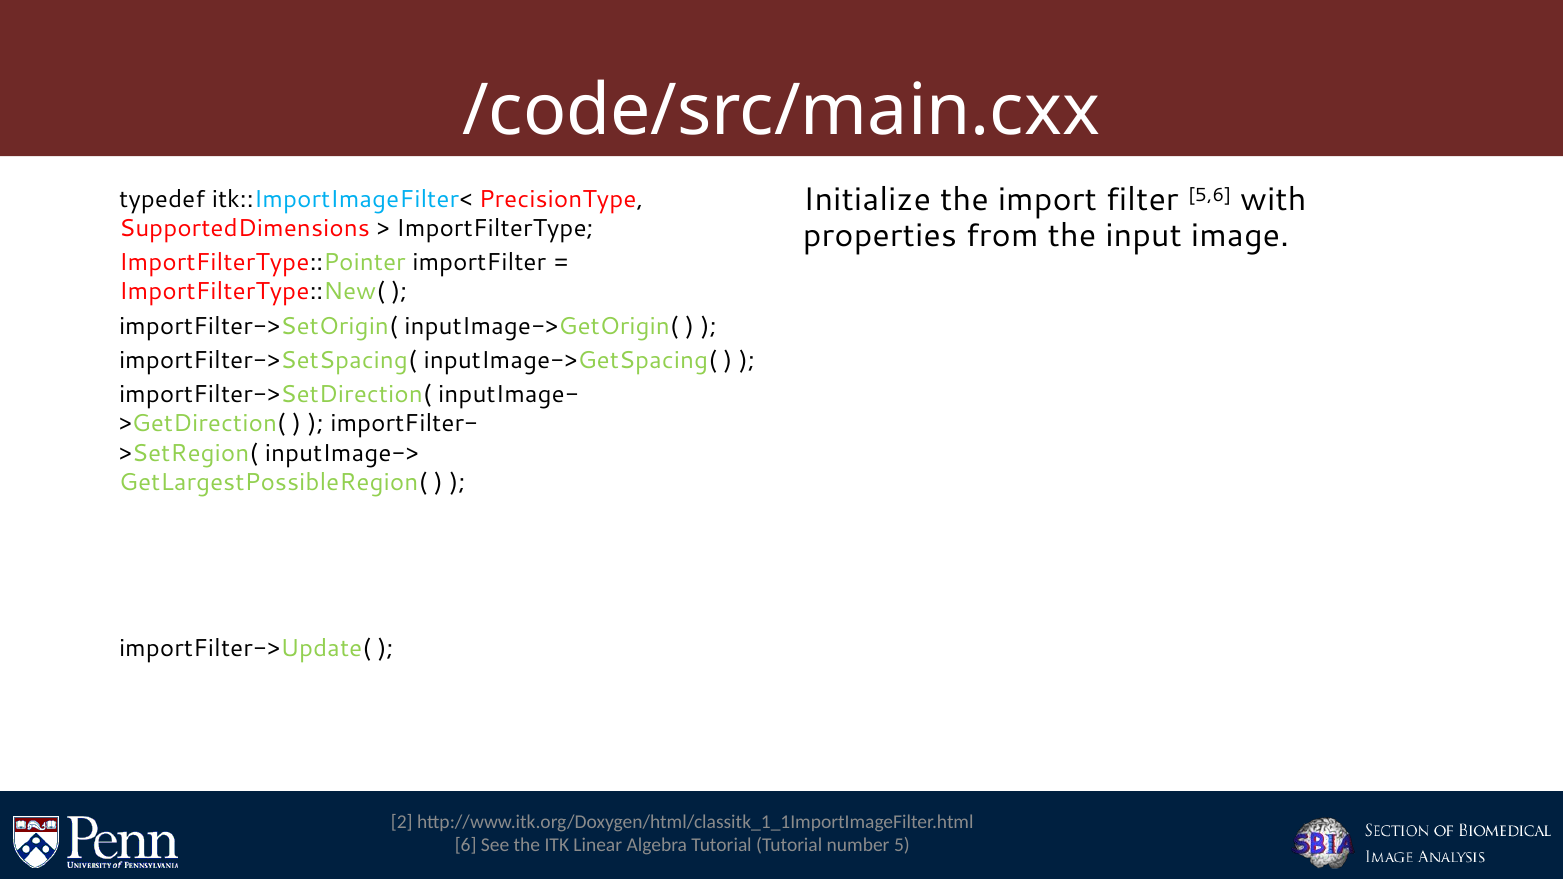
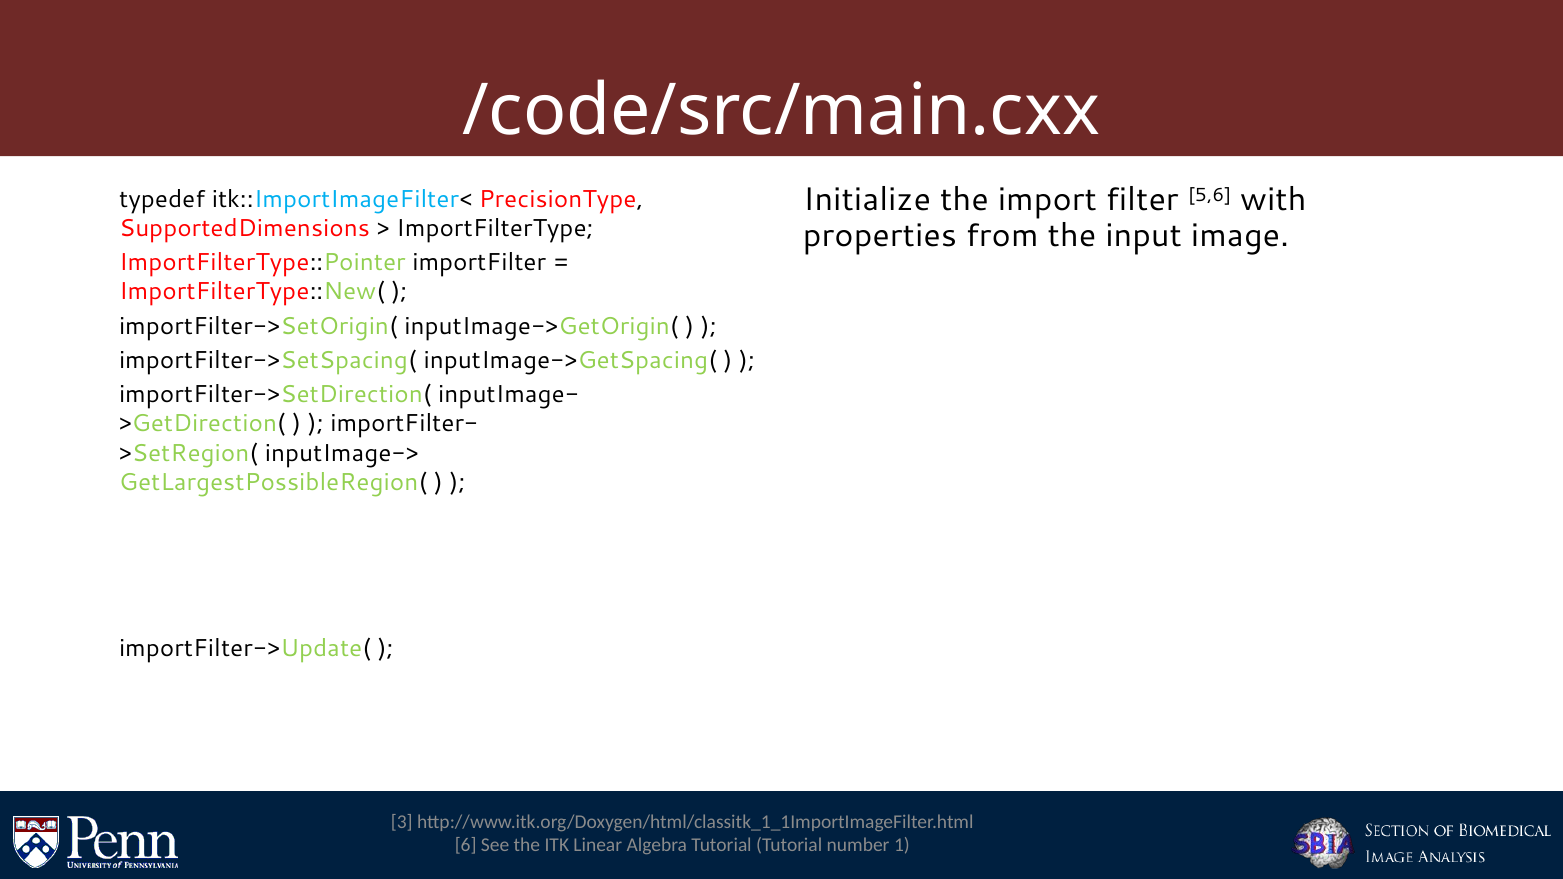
2: 2 -> 3
5: 5 -> 1
